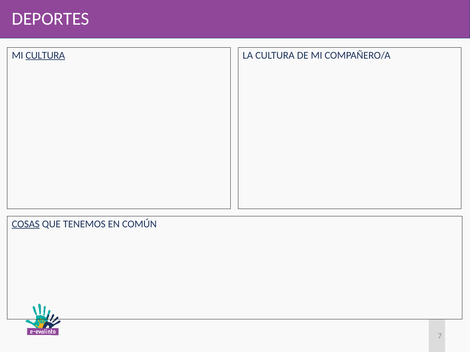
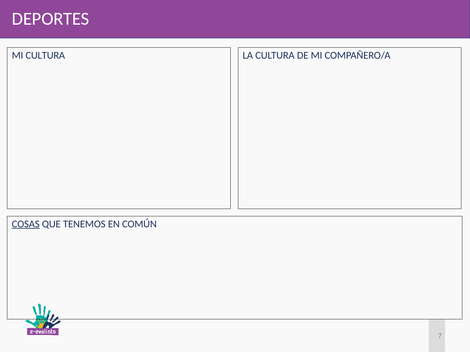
CULTURA at (45, 55) underline: present -> none
